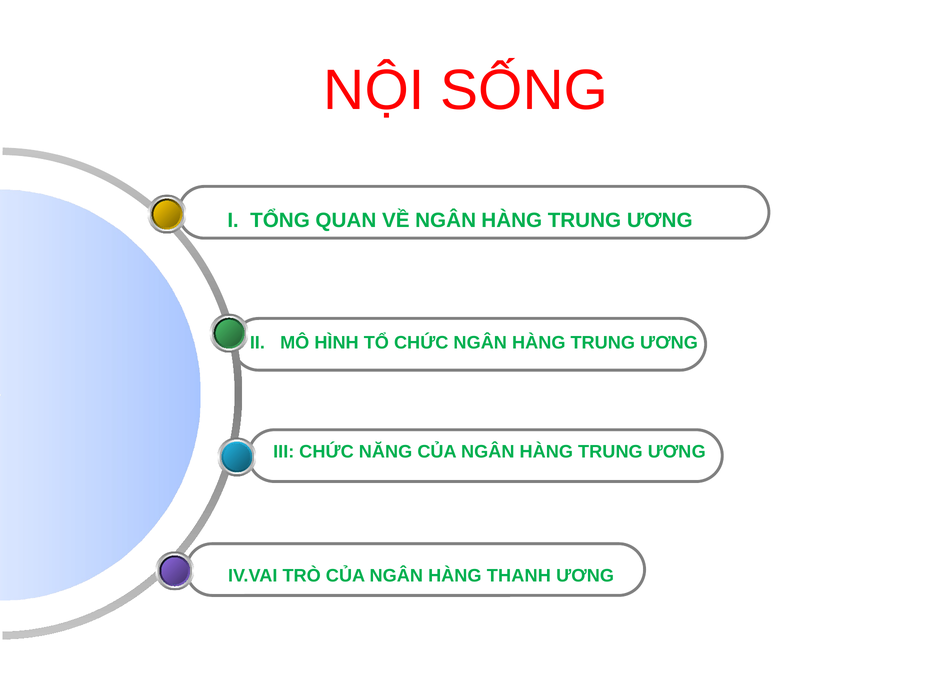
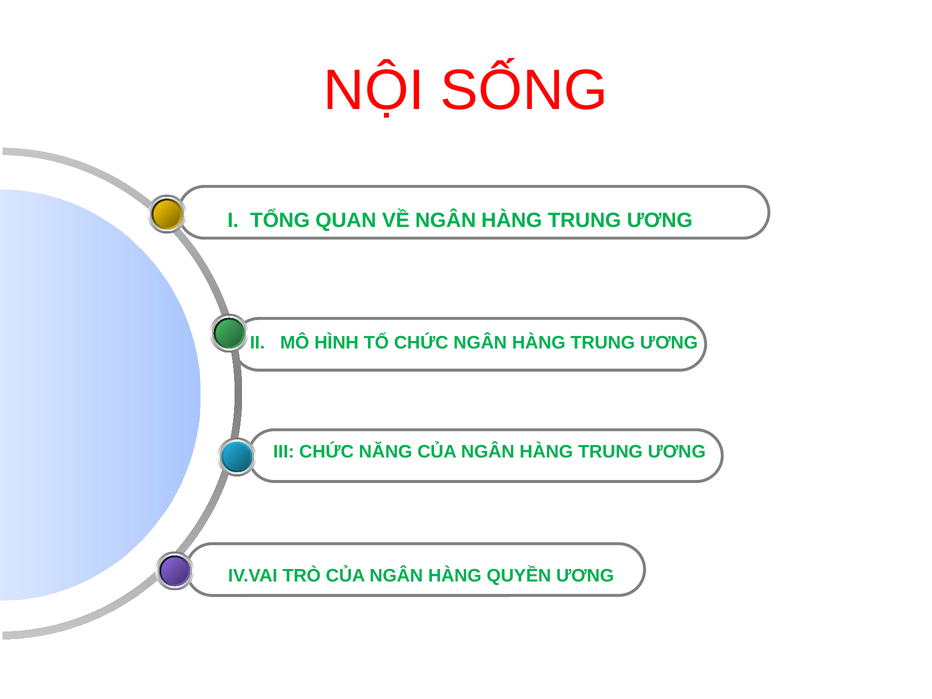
THANH: THANH -> QUYỀN
